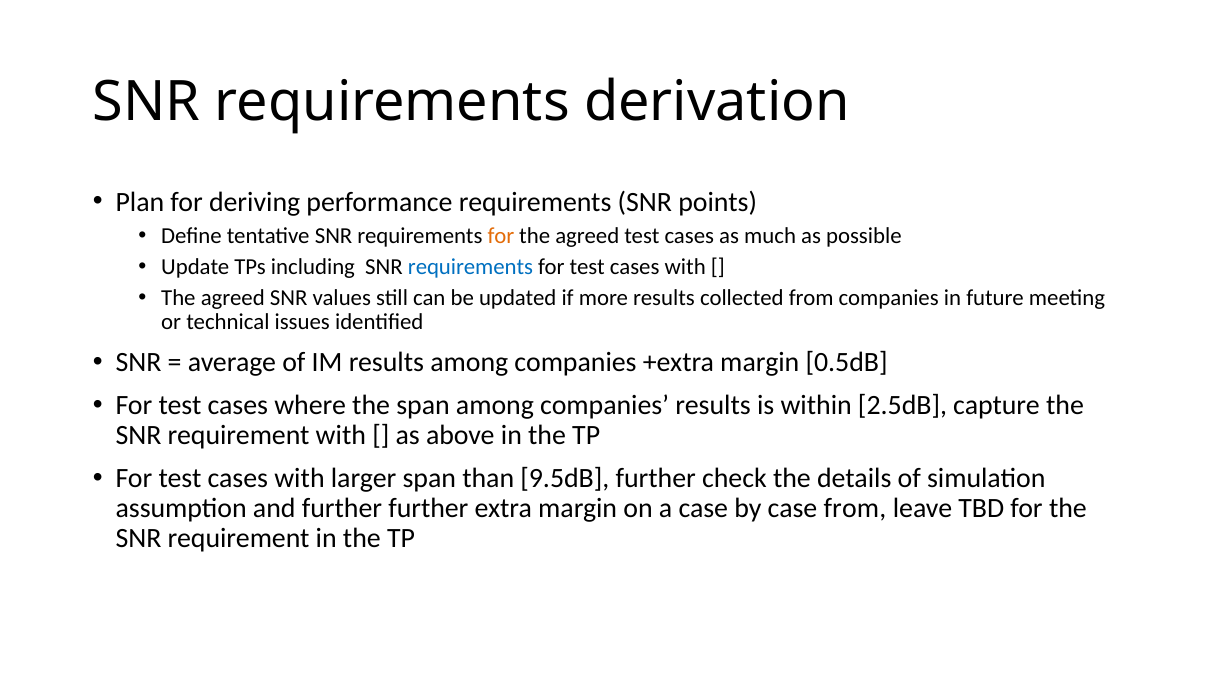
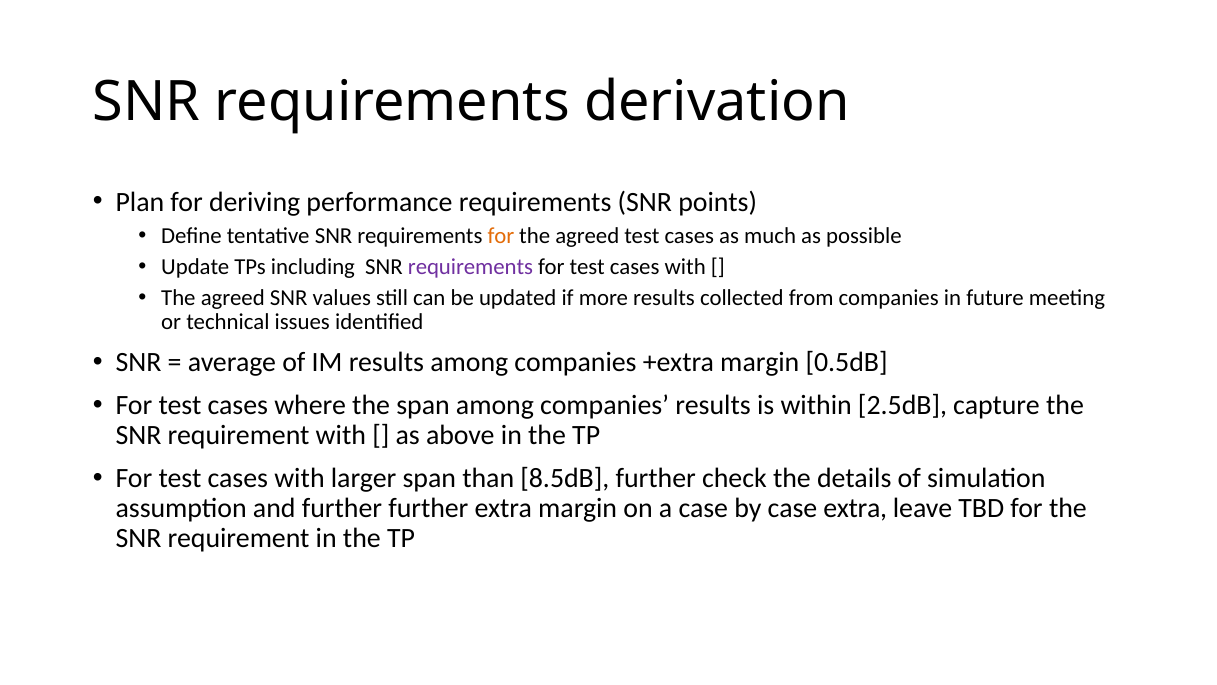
requirements at (470, 266) colour: blue -> purple
9.5dB: 9.5dB -> 8.5dB
case from: from -> extra
